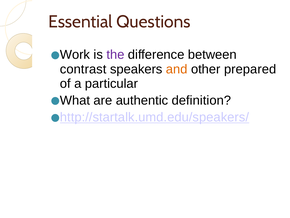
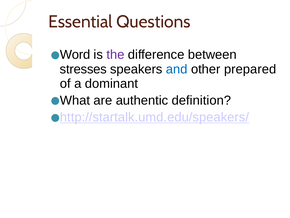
Work: Work -> Word
contrast: contrast -> stresses
and colour: orange -> blue
particular: particular -> dominant
